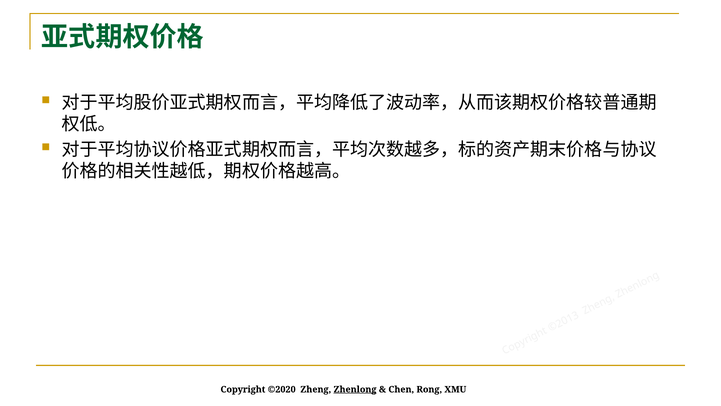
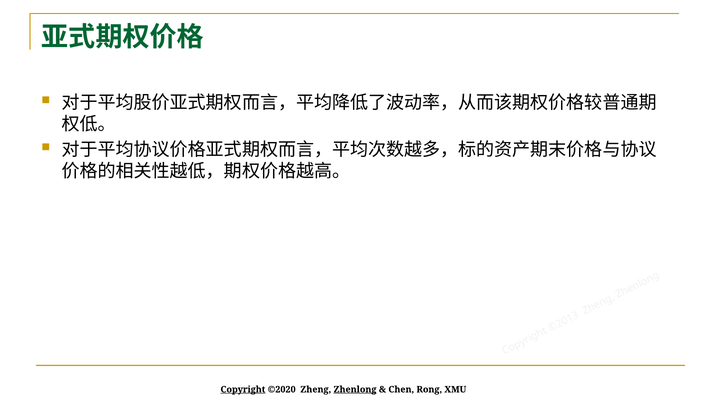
Copyright underline: none -> present
